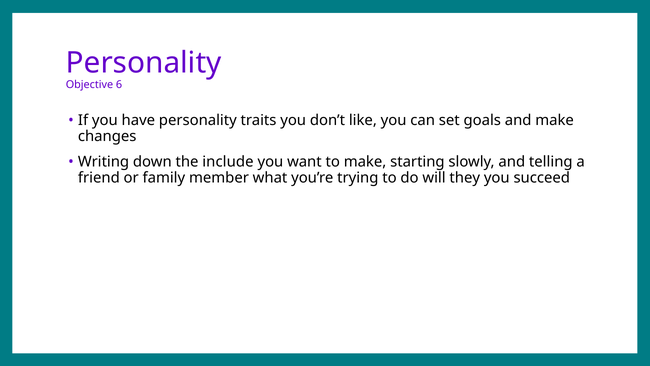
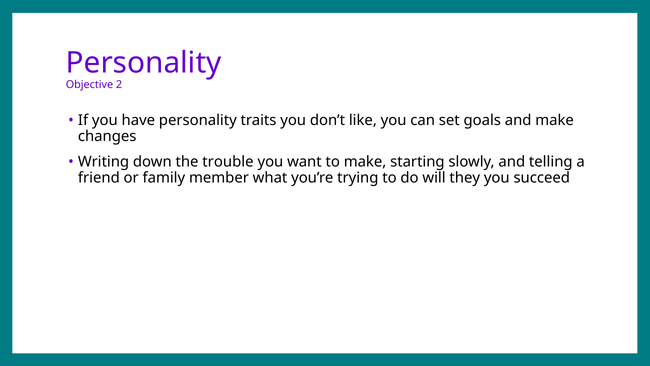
6: 6 -> 2
include: include -> trouble
